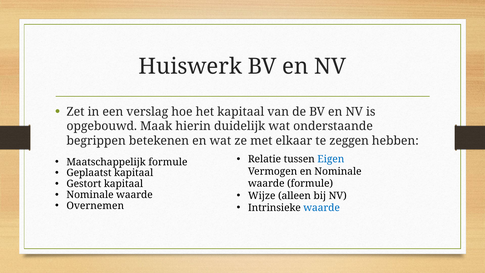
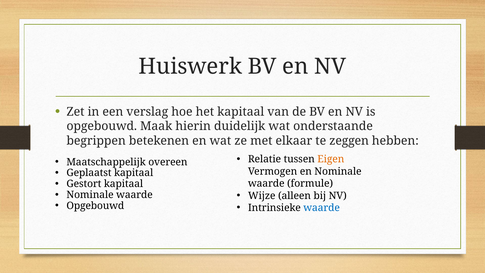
Eigen colour: blue -> orange
Maatschappelijk formule: formule -> overeen
Overnemen at (95, 206): Overnemen -> Opgebouwd
